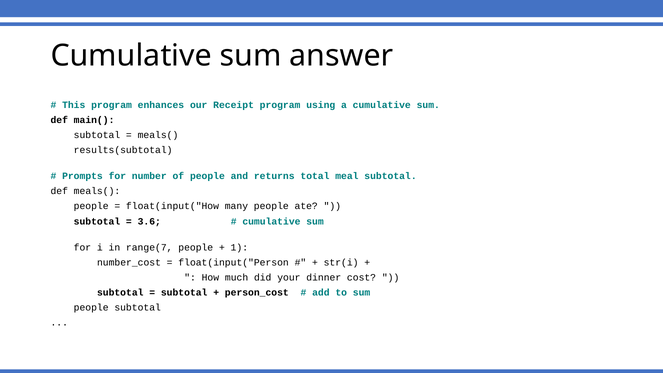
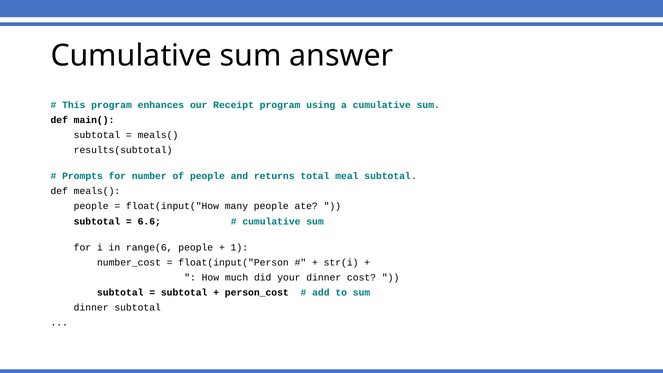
3.6: 3.6 -> 6.6
range(7: range(7 -> range(6
people at (91, 307): people -> dinner
